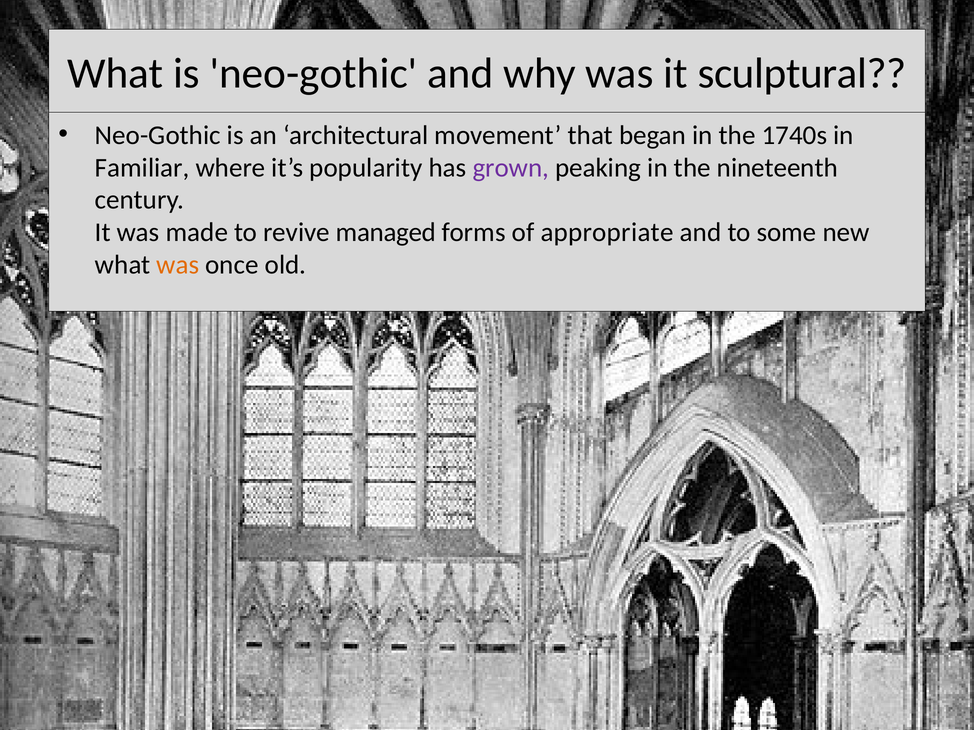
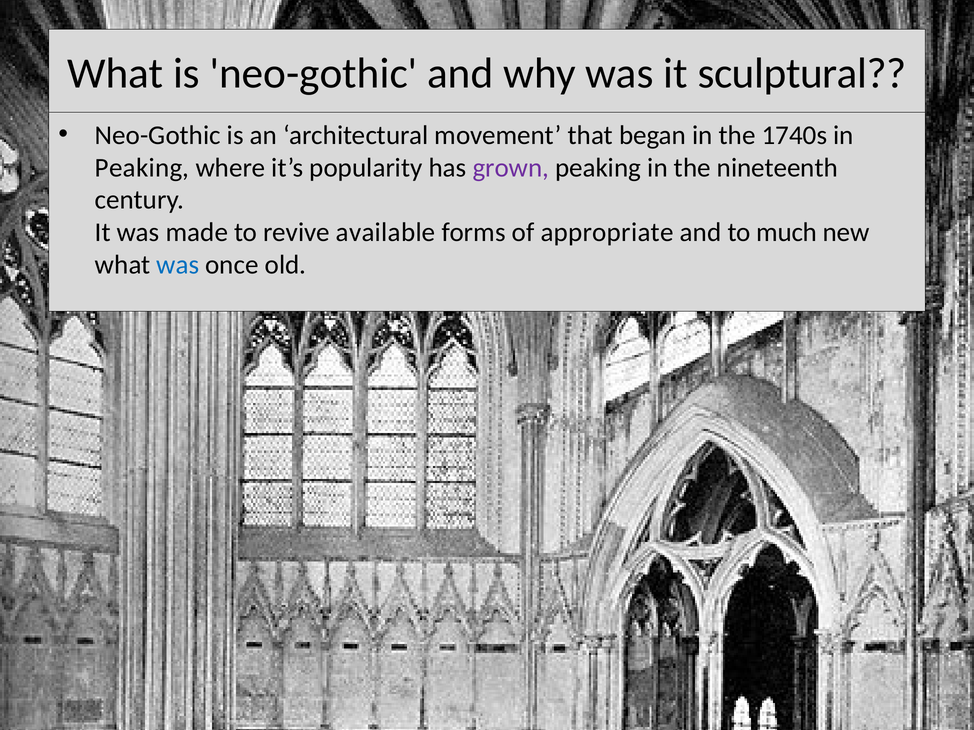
Familiar at (142, 168): Familiar -> Peaking
managed: managed -> available
some: some -> much
was at (178, 265) colour: orange -> blue
